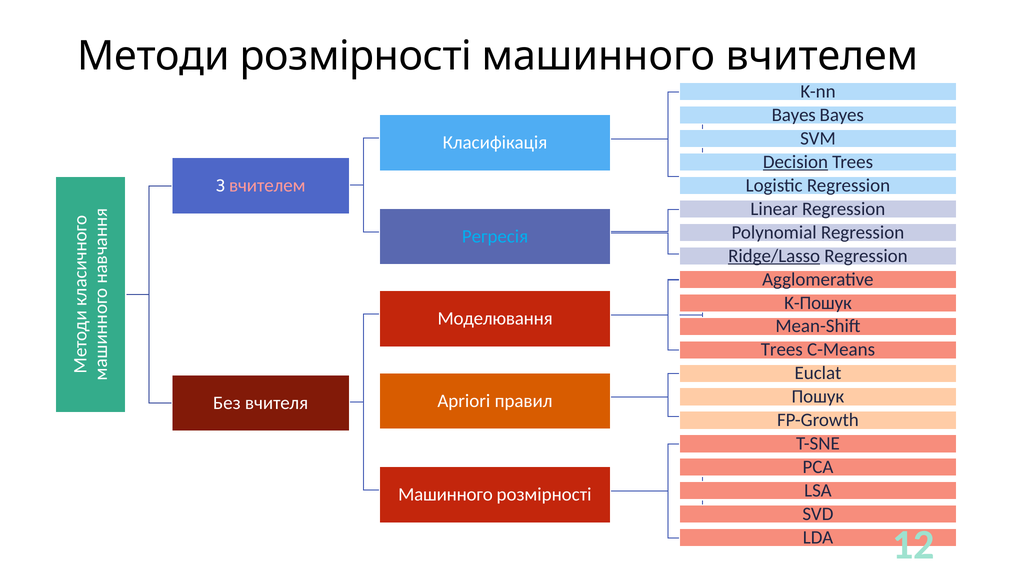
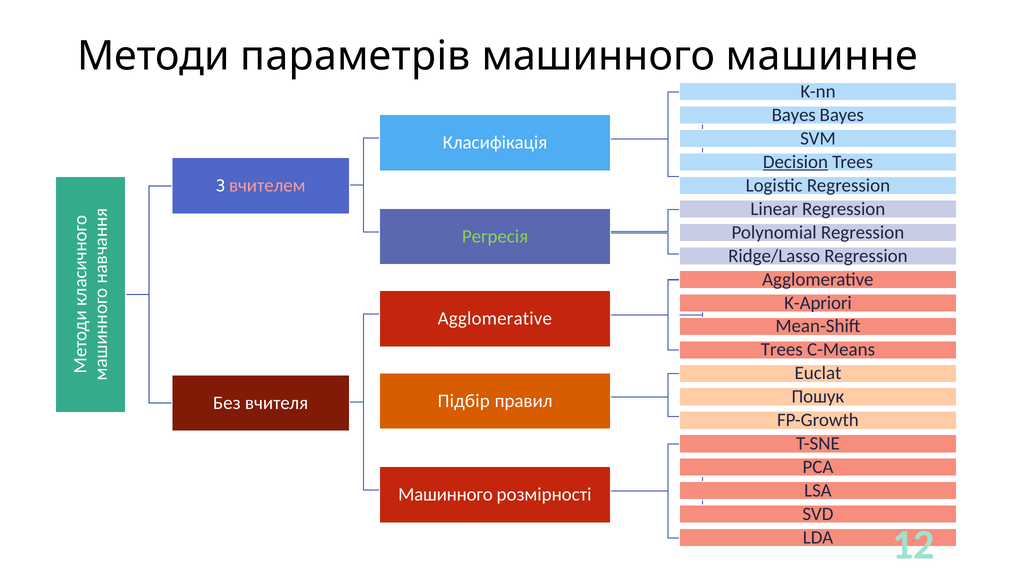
Методи розмірності: розмірності -> параметрів
машинного вчителем: вчителем -> машинне
Регресія colour: light blue -> light green
Ridge/Lasso underline: present -> none
K-Пошук: K-Пошук -> K-Apriori
Моделювання at (495, 319): Моделювання -> Agglomerative
Apriori: Apriori -> Підбір
